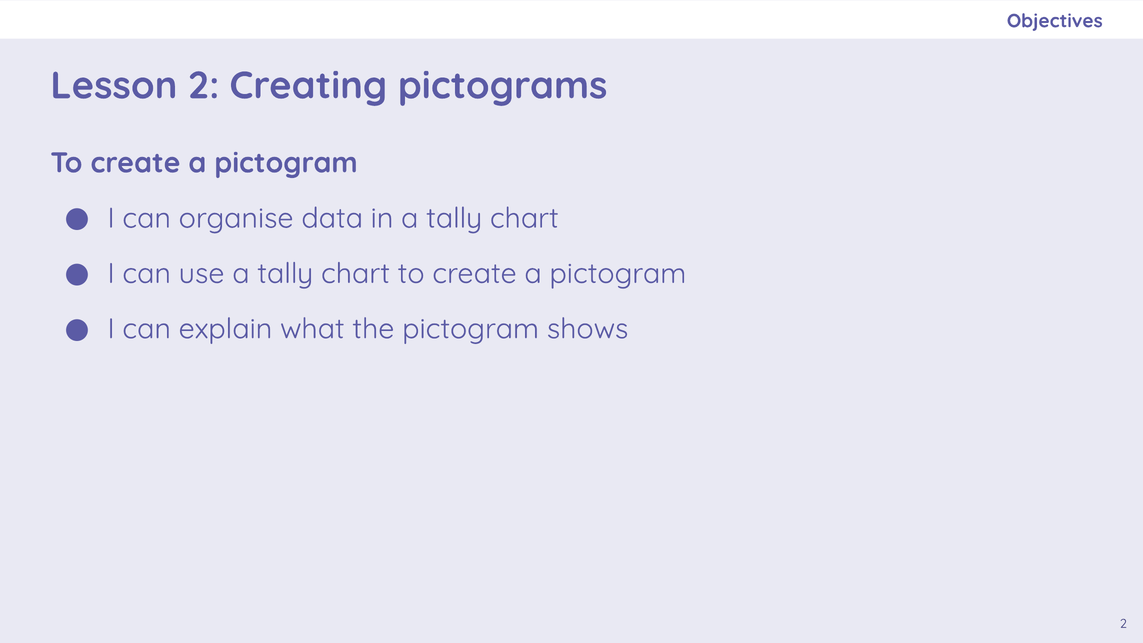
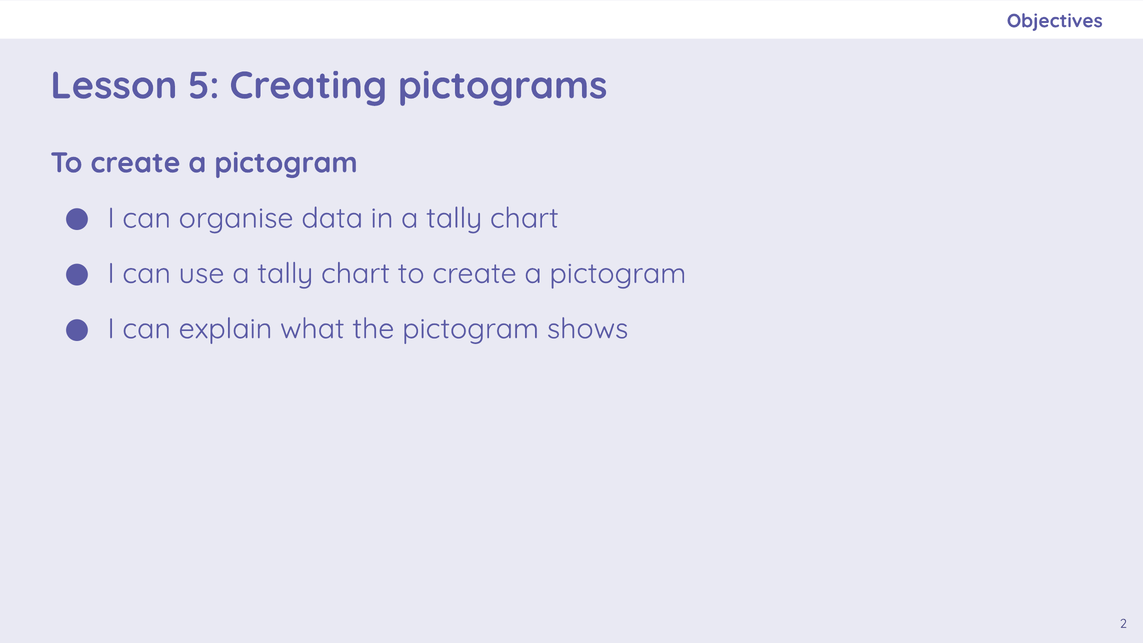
Lesson 2: 2 -> 5
